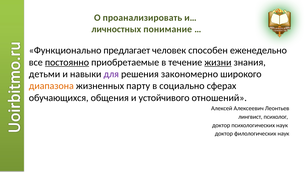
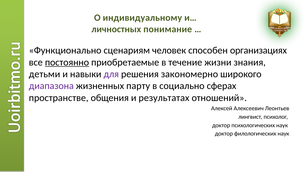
проанализировать: проанализировать -> индивидуальному
предлагает: предлагает -> сценариям
еженедельно: еженедельно -> организациях
жизни underline: present -> none
диапазона colour: orange -> purple
обучающихся: обучающихся -> пространстве
устойчивого: устойчивого -> результатах
